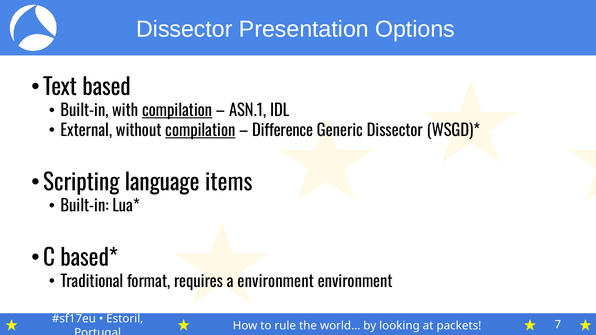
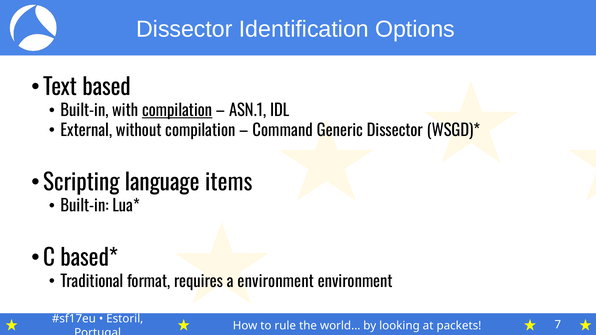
Presentation: Presentation -> Identification
compilation at (200, 131) underline: present -> none
Difference: Difference -> Command
